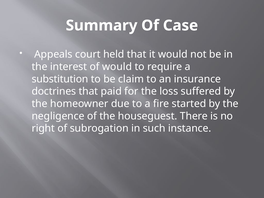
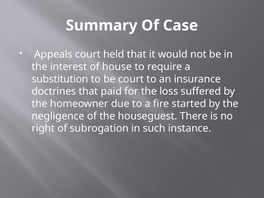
of would: would -> house
be claim: claim -> court
